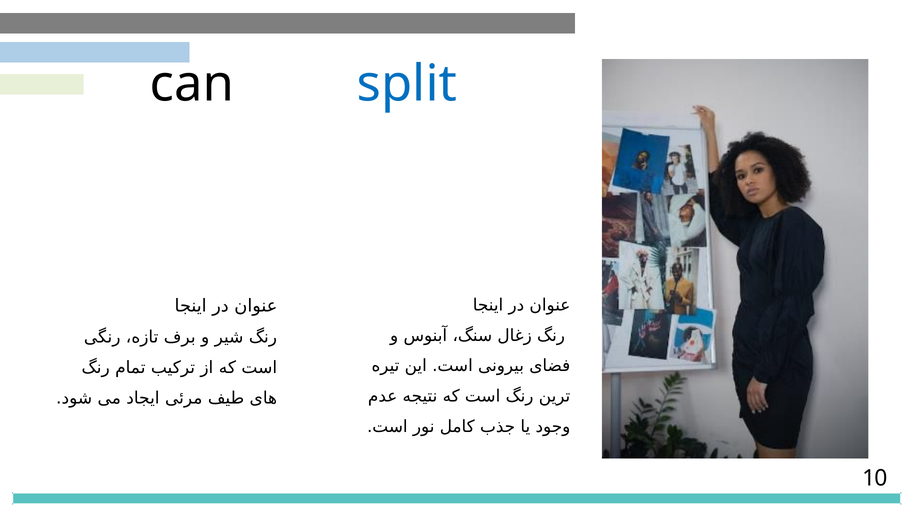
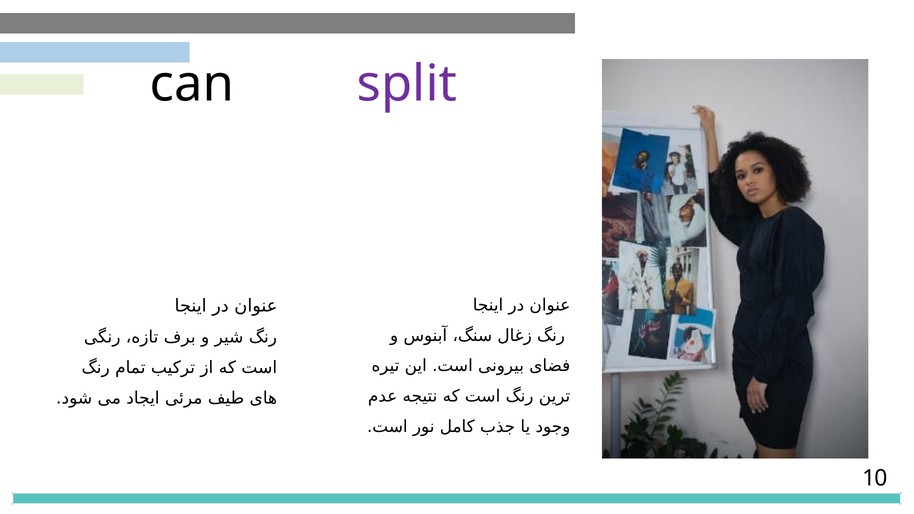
split colour: blue -> purple
